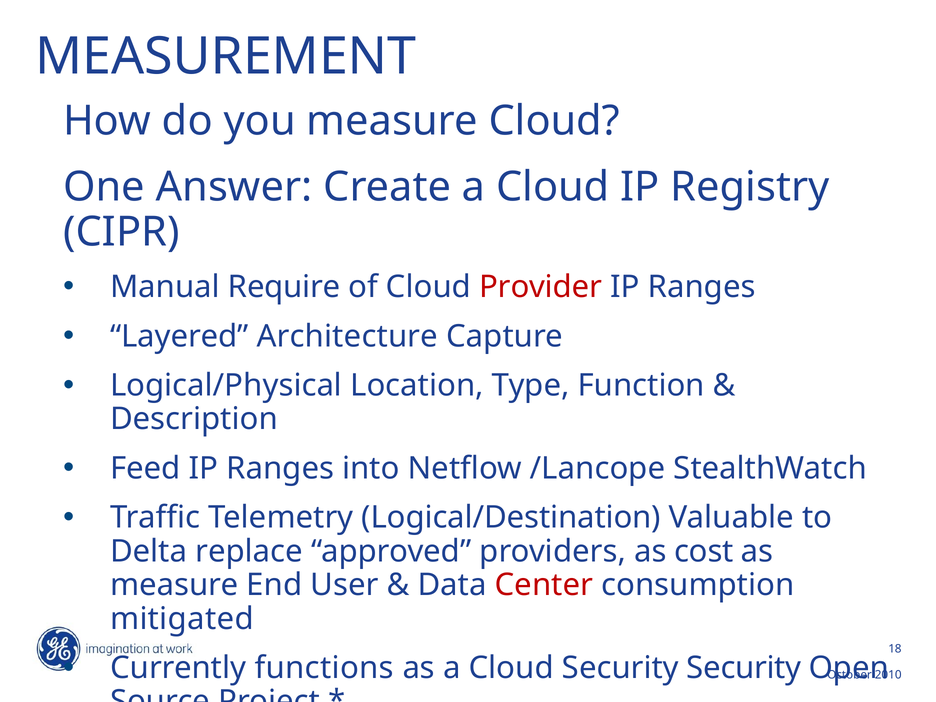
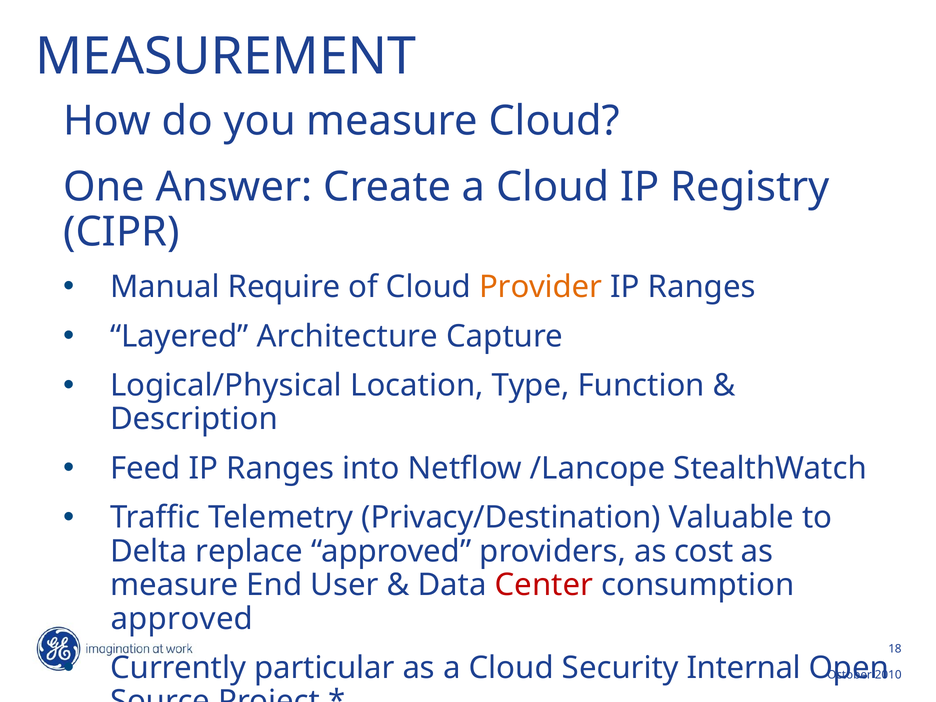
Provider colour: red -> orange
Logical/Destination: Logical/Destination -> Privacy/Destination
mitigated at (182, 619): mitigated -> approved
functions: functions -> particular
Security Security: Security -> Internal
